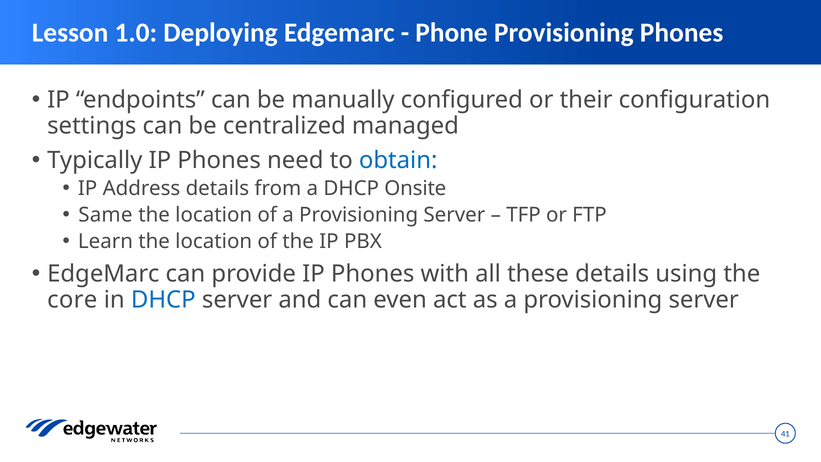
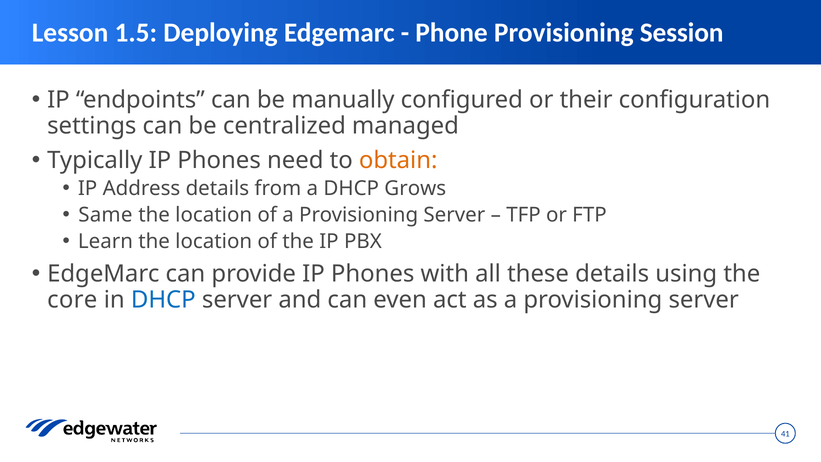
1.0: 1.0 -> 1.5
Provisioning Phones: Phones -> Session
obtain colour: blue -> orange
Onsite: Onsite -> Grows
